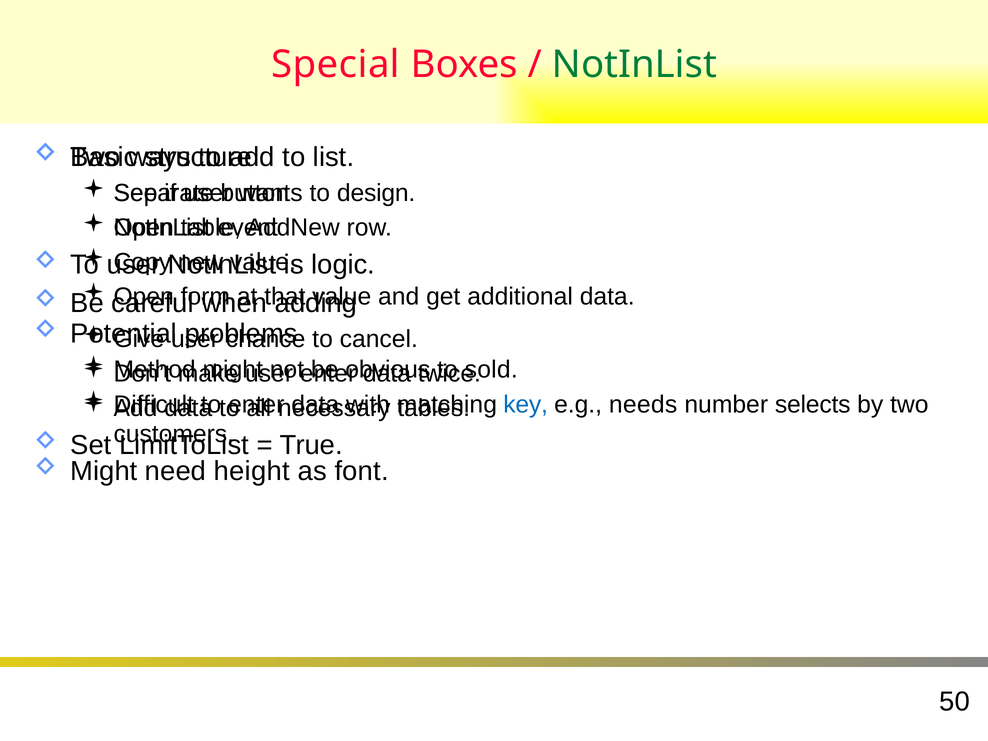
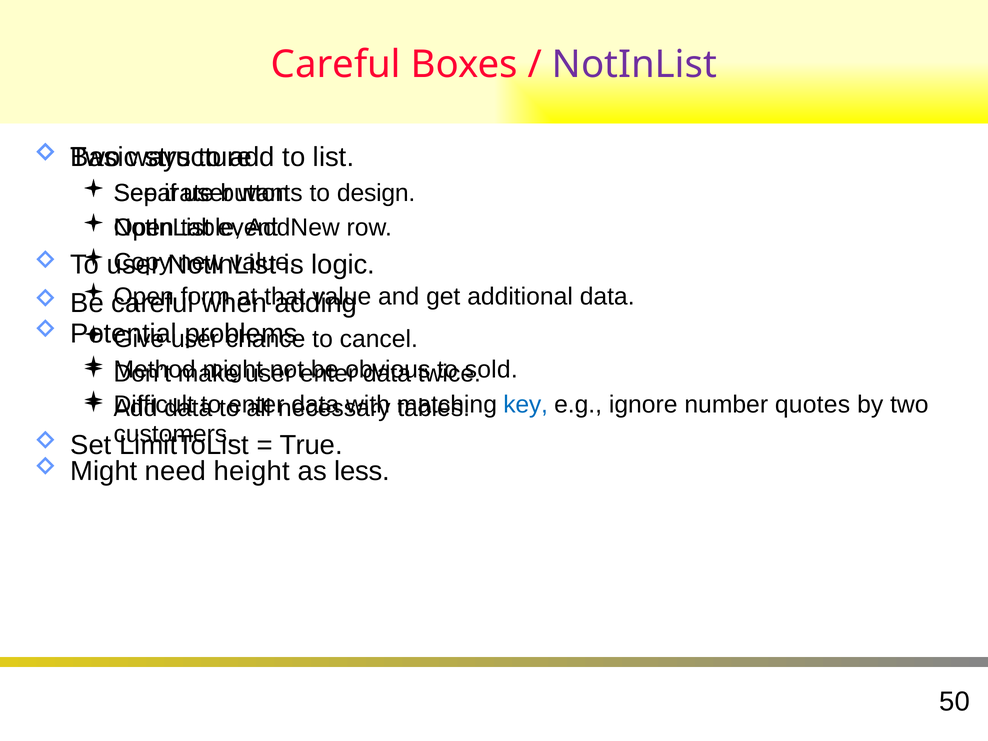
Special at (336, 64): Special -> Careful
NotInList at (634, 64) colour: green -> purple
needs: needs -> ignore
selects: selects -> quotes
font: font -> less
